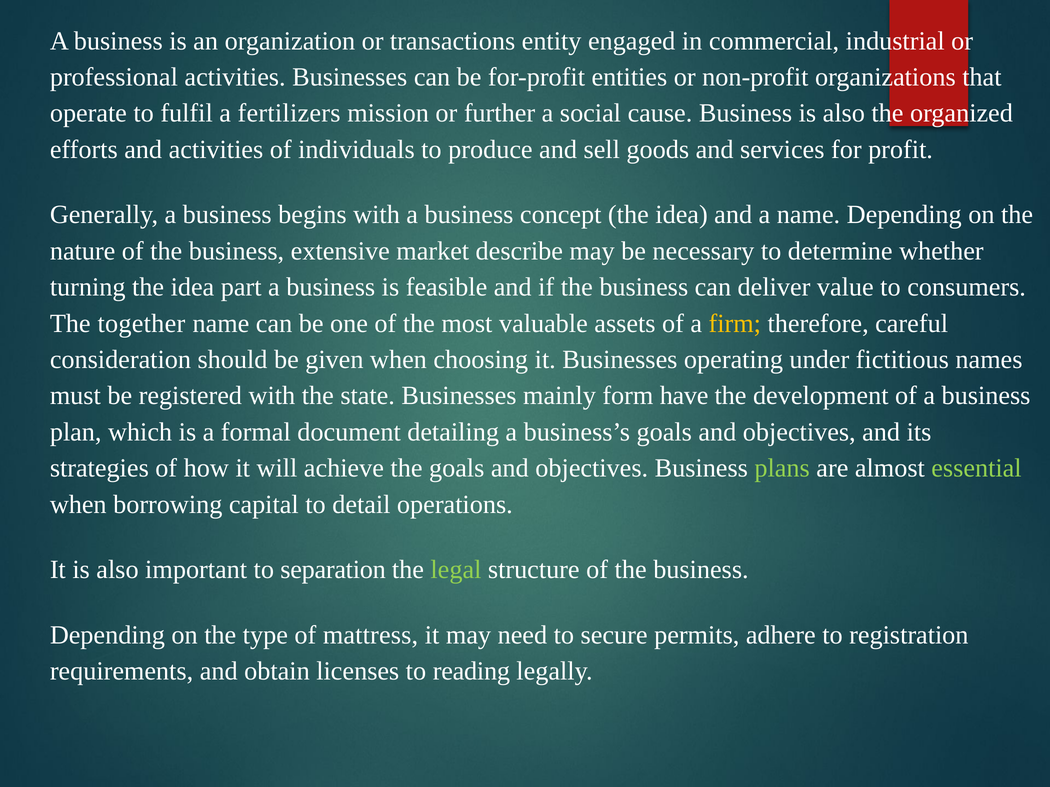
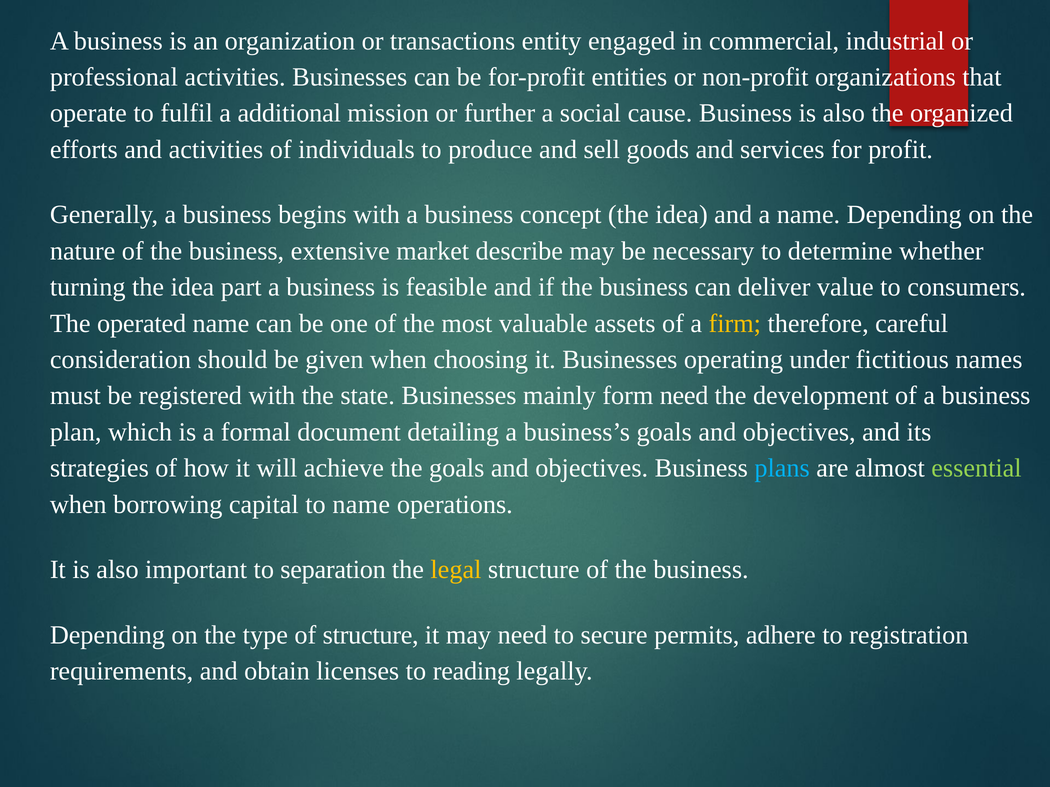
fertilizers: fertilizers -> additional
together: together -> operated
form have: have -> need
plans colour: light green -> light blue
to detail: detail -> name
legal colour: light green -> yellow
of mattress: mattress -> structure
